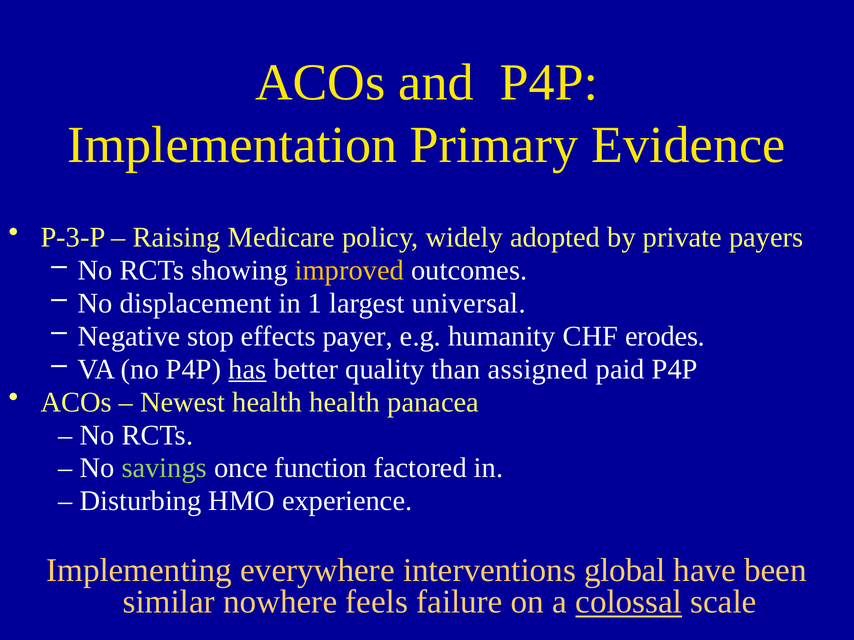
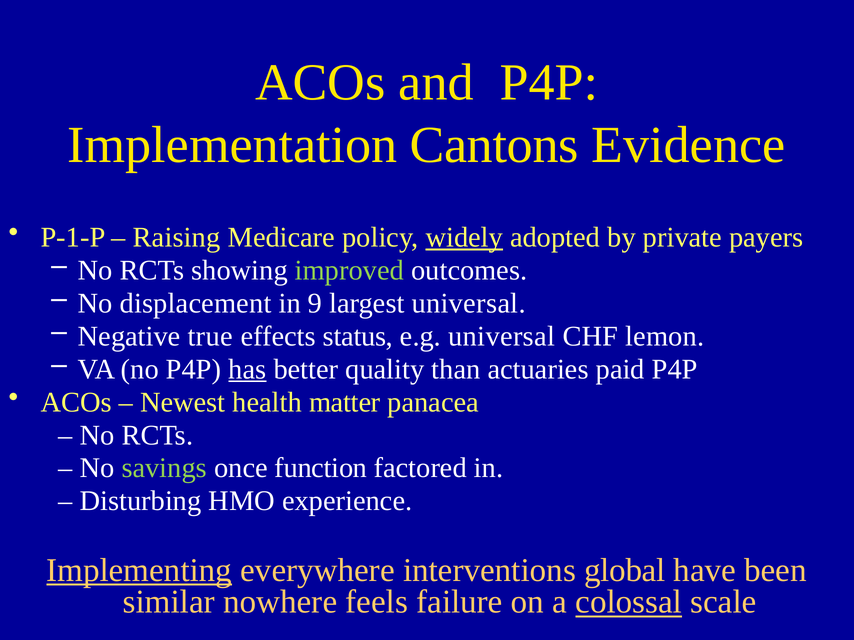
Primary: Primary -> Cantons
P-3-P: P-3-P -> P-1-P
widely underline: none -> present
improved colour: yellow -> light green
1: 1 -> 9
stop: stop -> true
payer: payer -> status
e.g humanity: humanity -> universal
erodes: erodes -> lemon
assigned: assigned -> actuaries
health health: health -> matter
Implementing underline: none -> present
